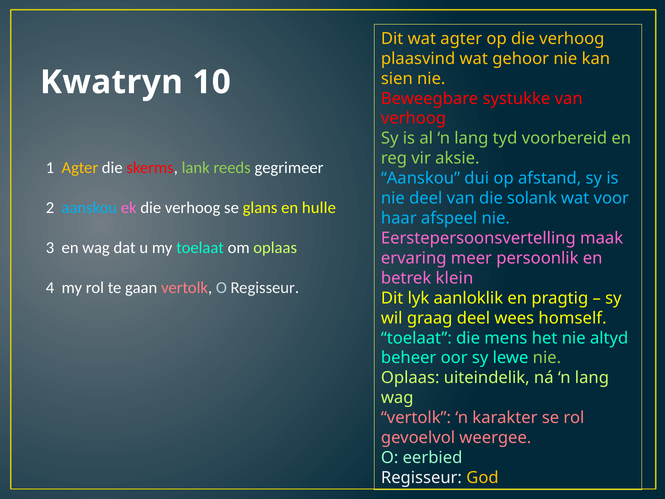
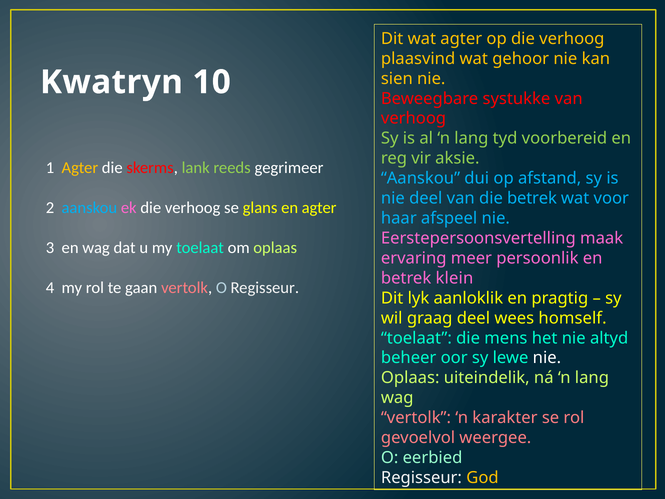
die solank: solank -> betrek
en hulle: hulle -> agter
nie at (547, 358) colour: light green -> white
